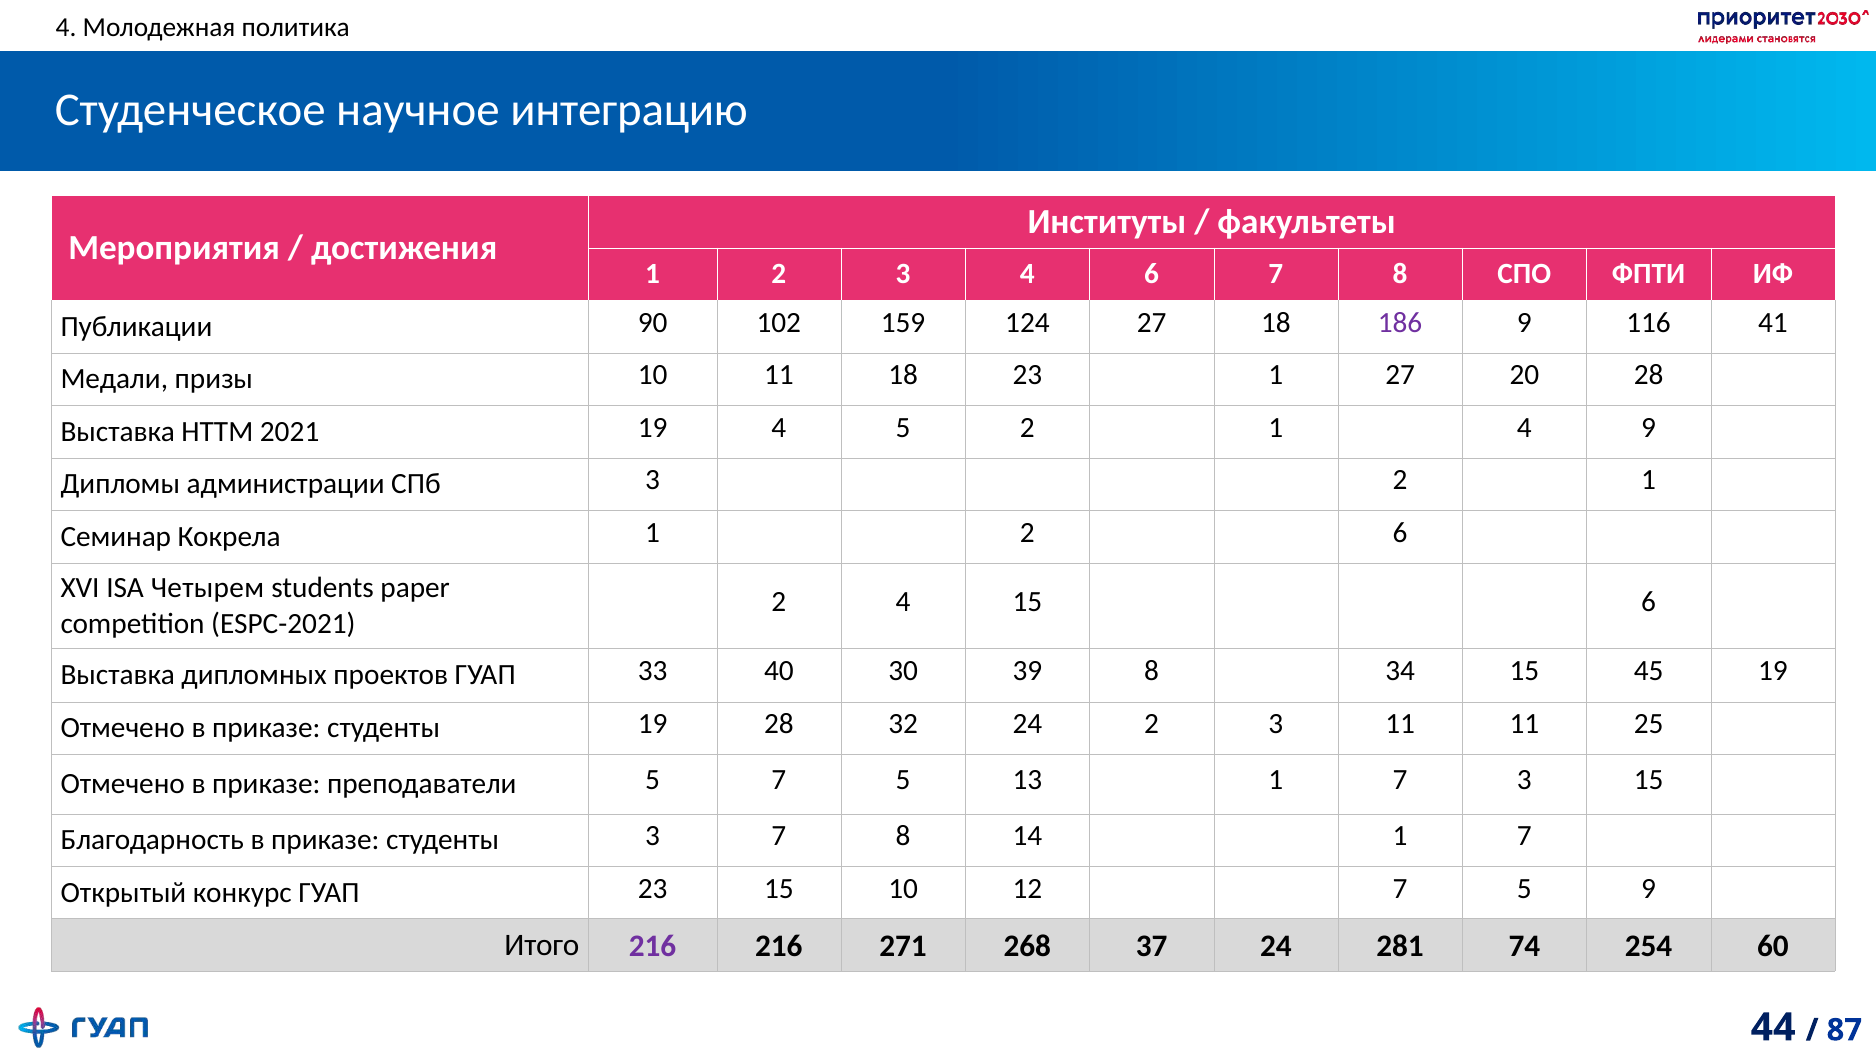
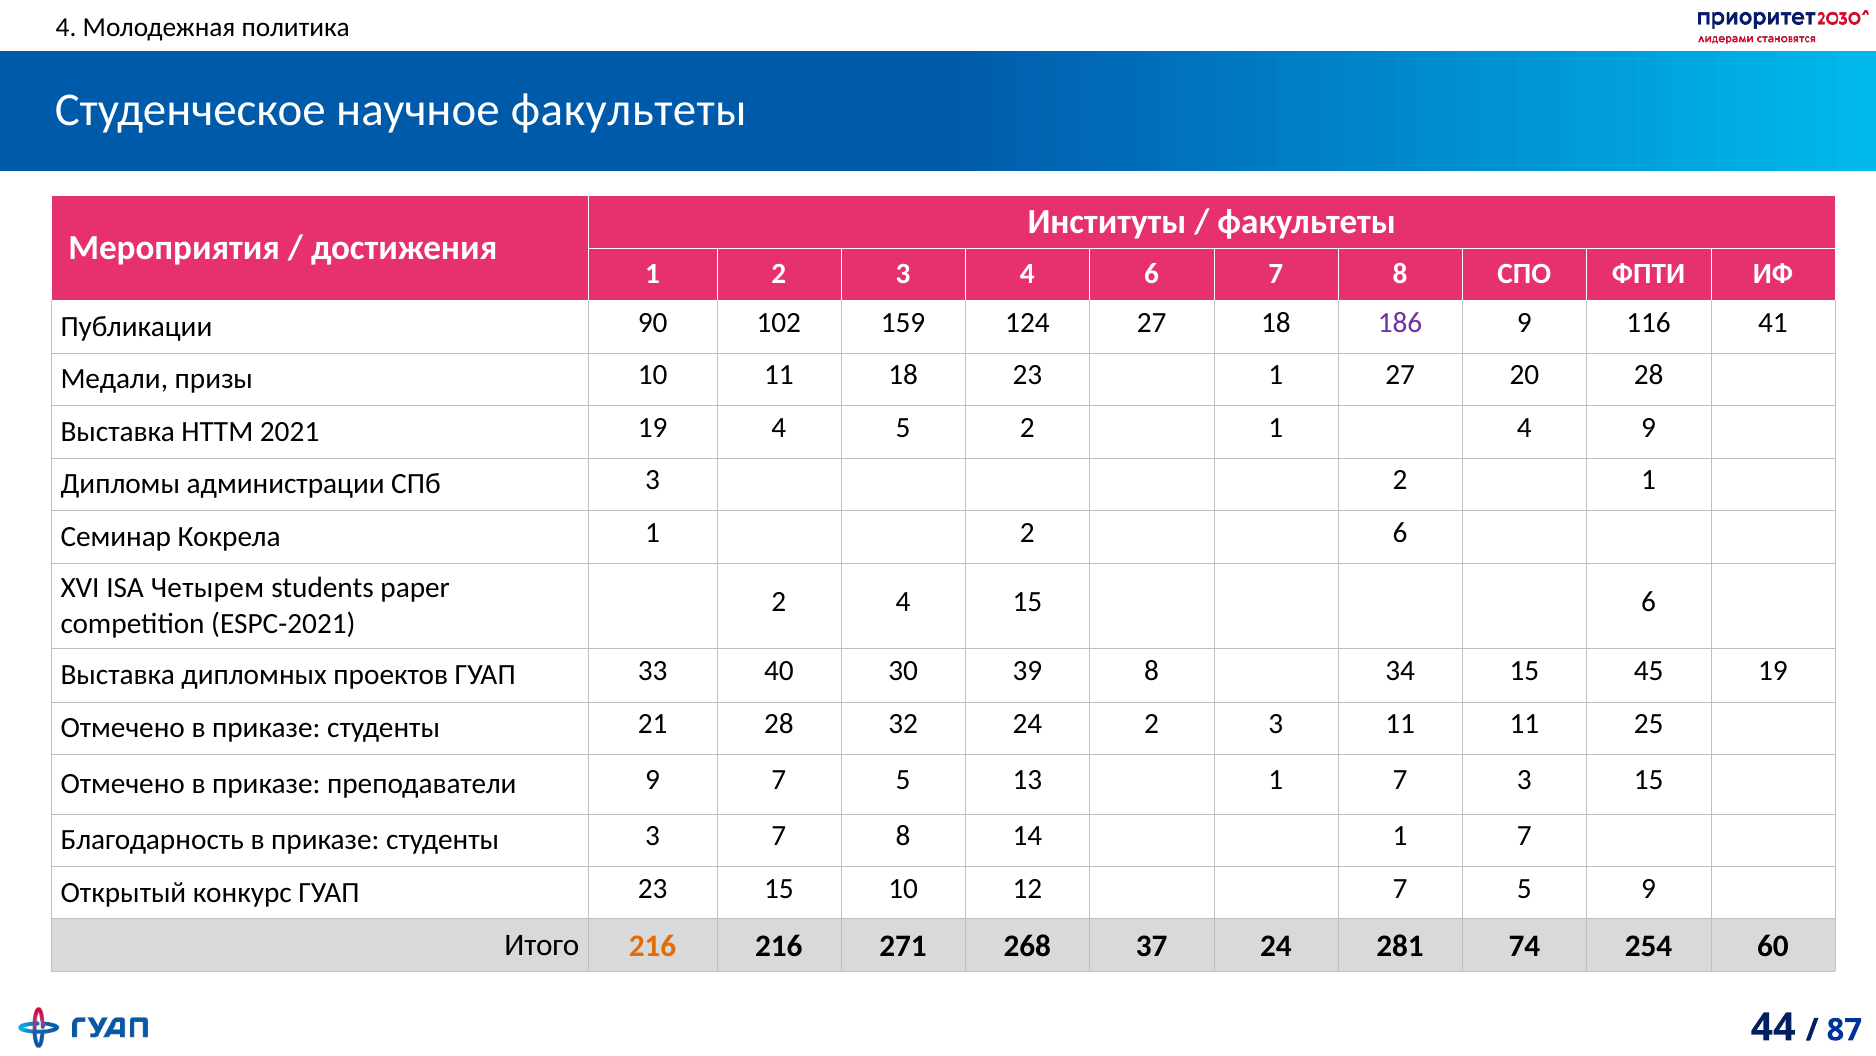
научное интеграцию: интеграцию -> факультеты
студенты 19: 19 -> 21
преподаватели 5: 5 -> 9
216 at (653, 945) colour: purple -> orange
